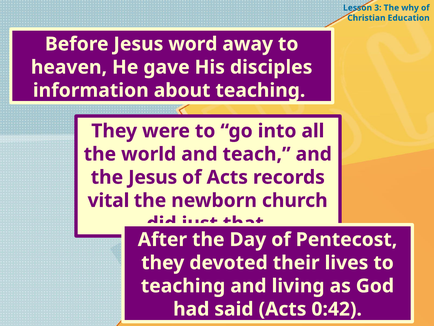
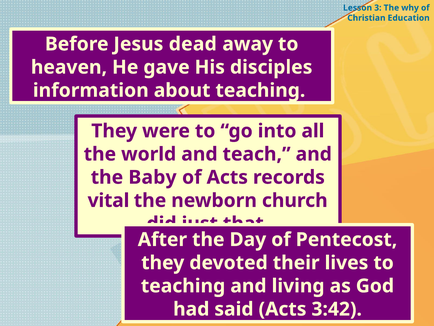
word: word -> dead
the Jesus: Jesus -> Baby
0:42: 0:42 -> 3:42
